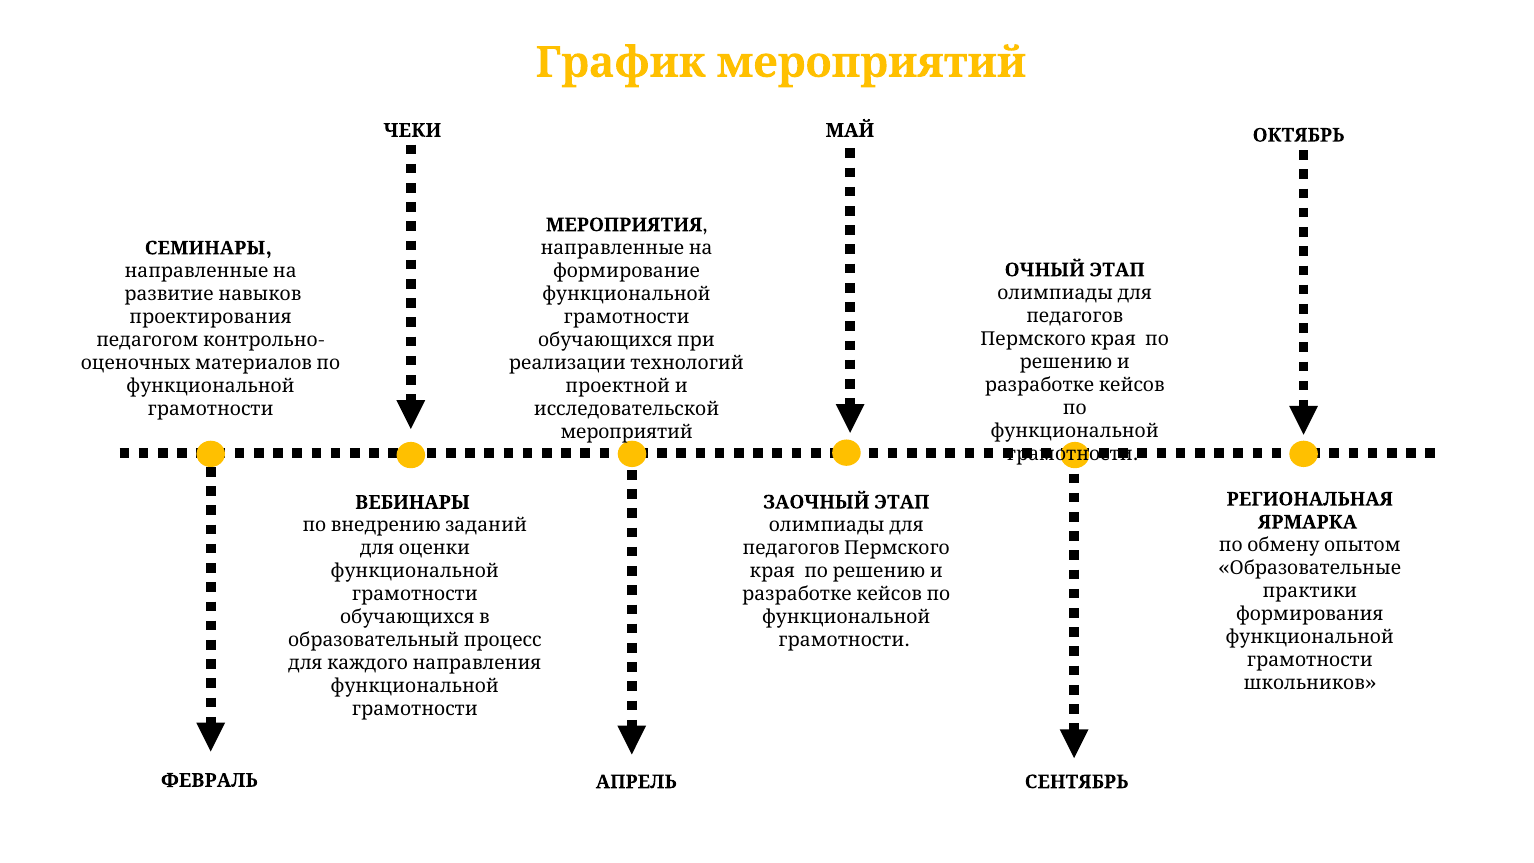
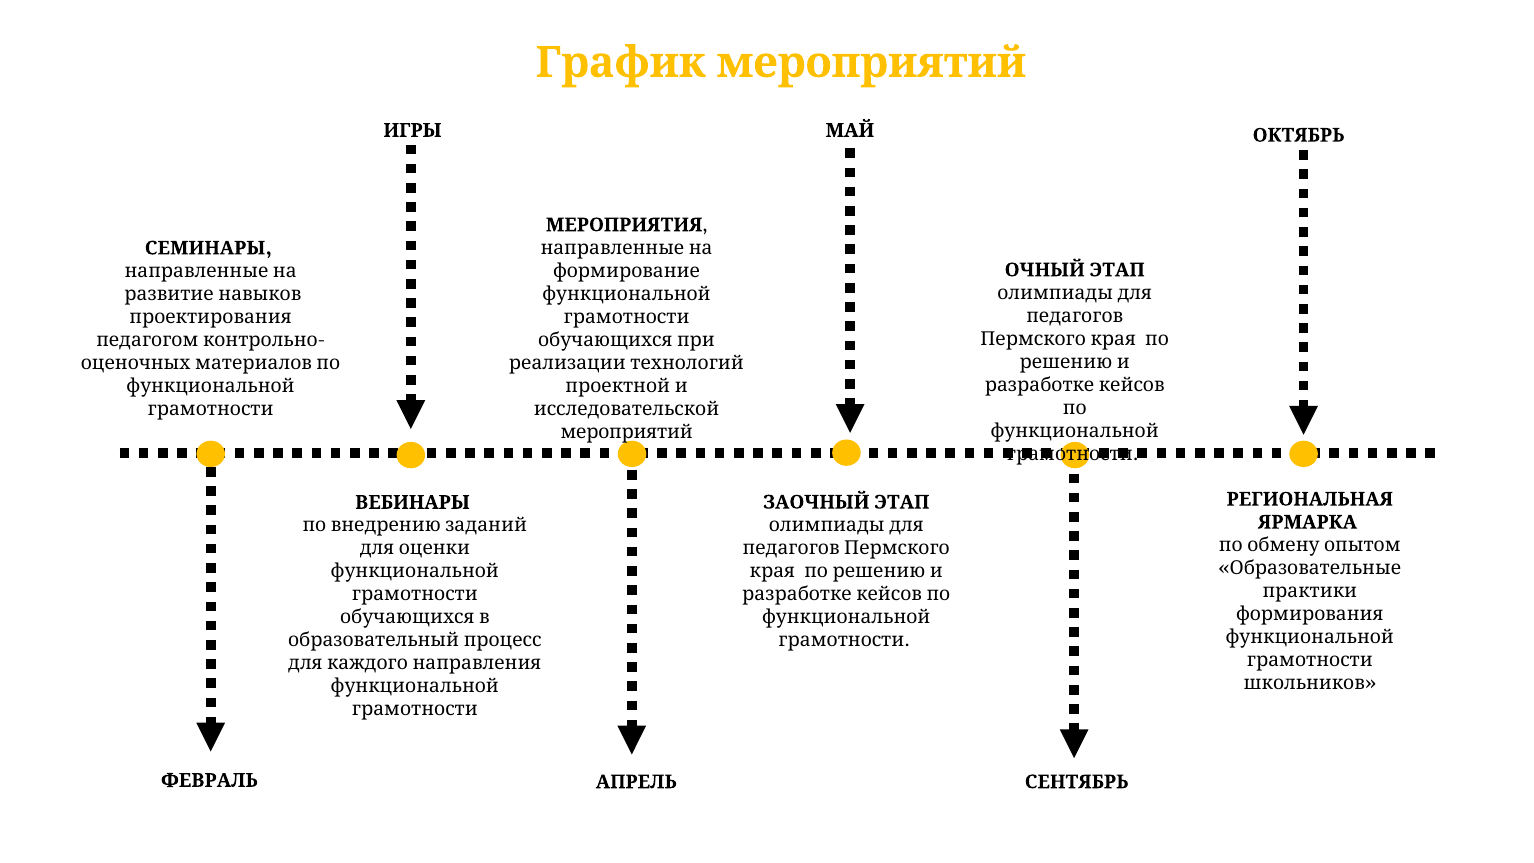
ЧЕКИ: ЧЕКИ -> ИГРЫ
